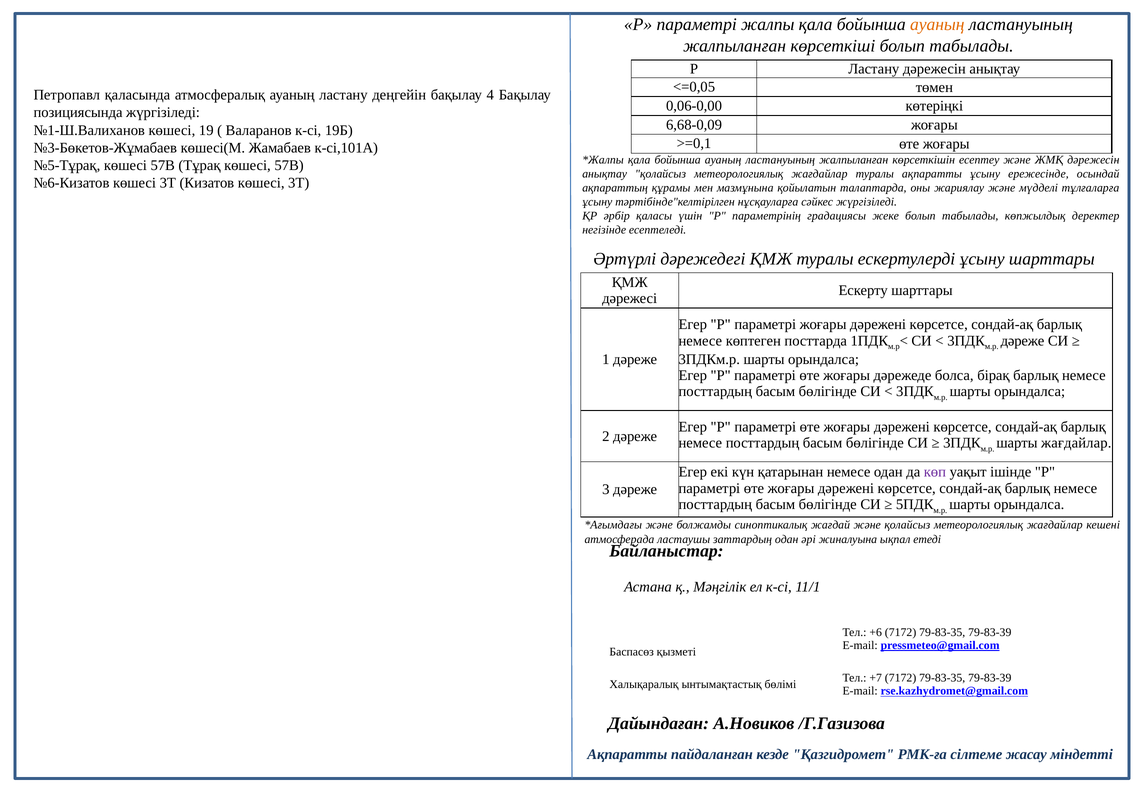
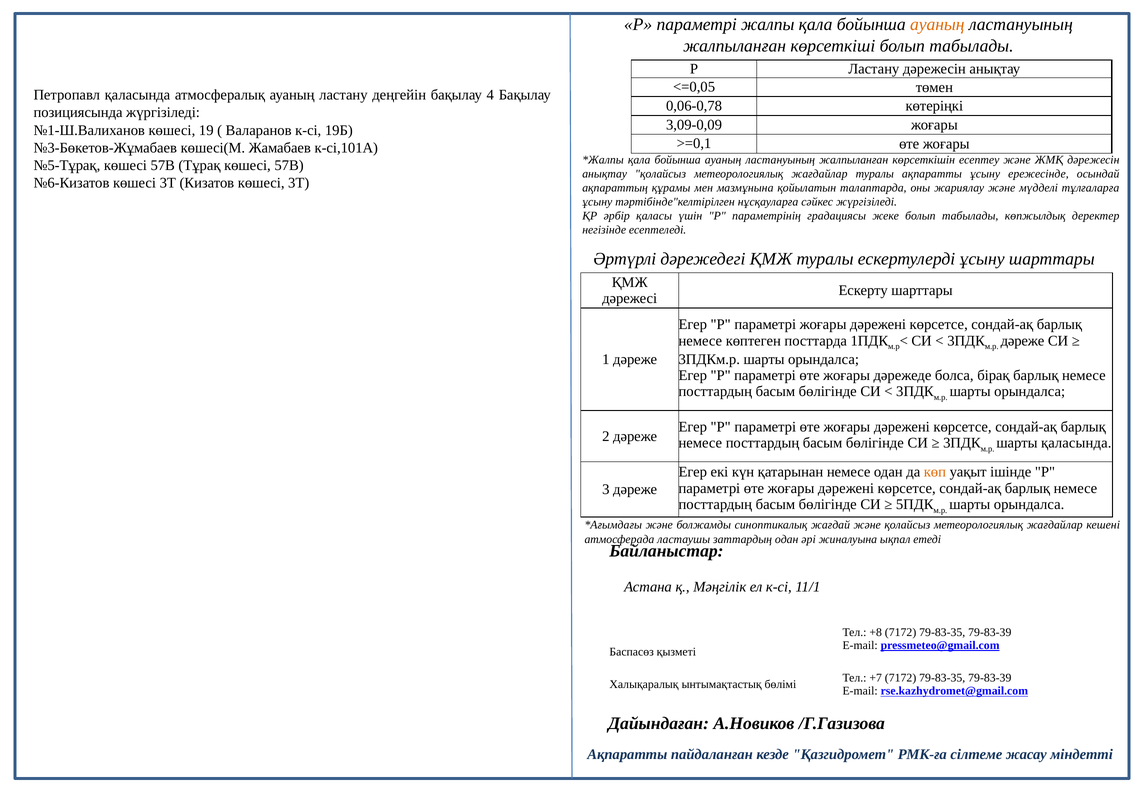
0,06-0,00: 0,06-0,00 -> 0,06-0,78
6,68-0,09: 6,68-0,09 -> 3,09-0,09
шарты жағдайлар: жағдайлар -> қаласында
көп colour: purple -> orange
+6: +6 -> +8
